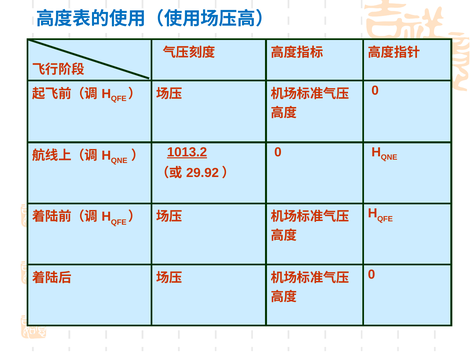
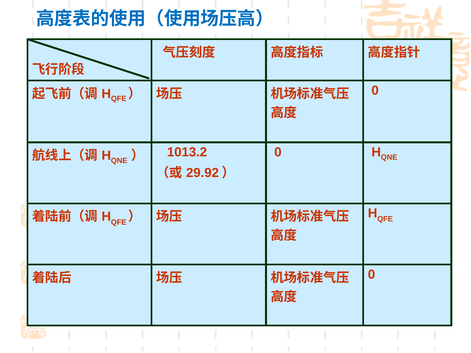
1013.2 underline: present -> none
